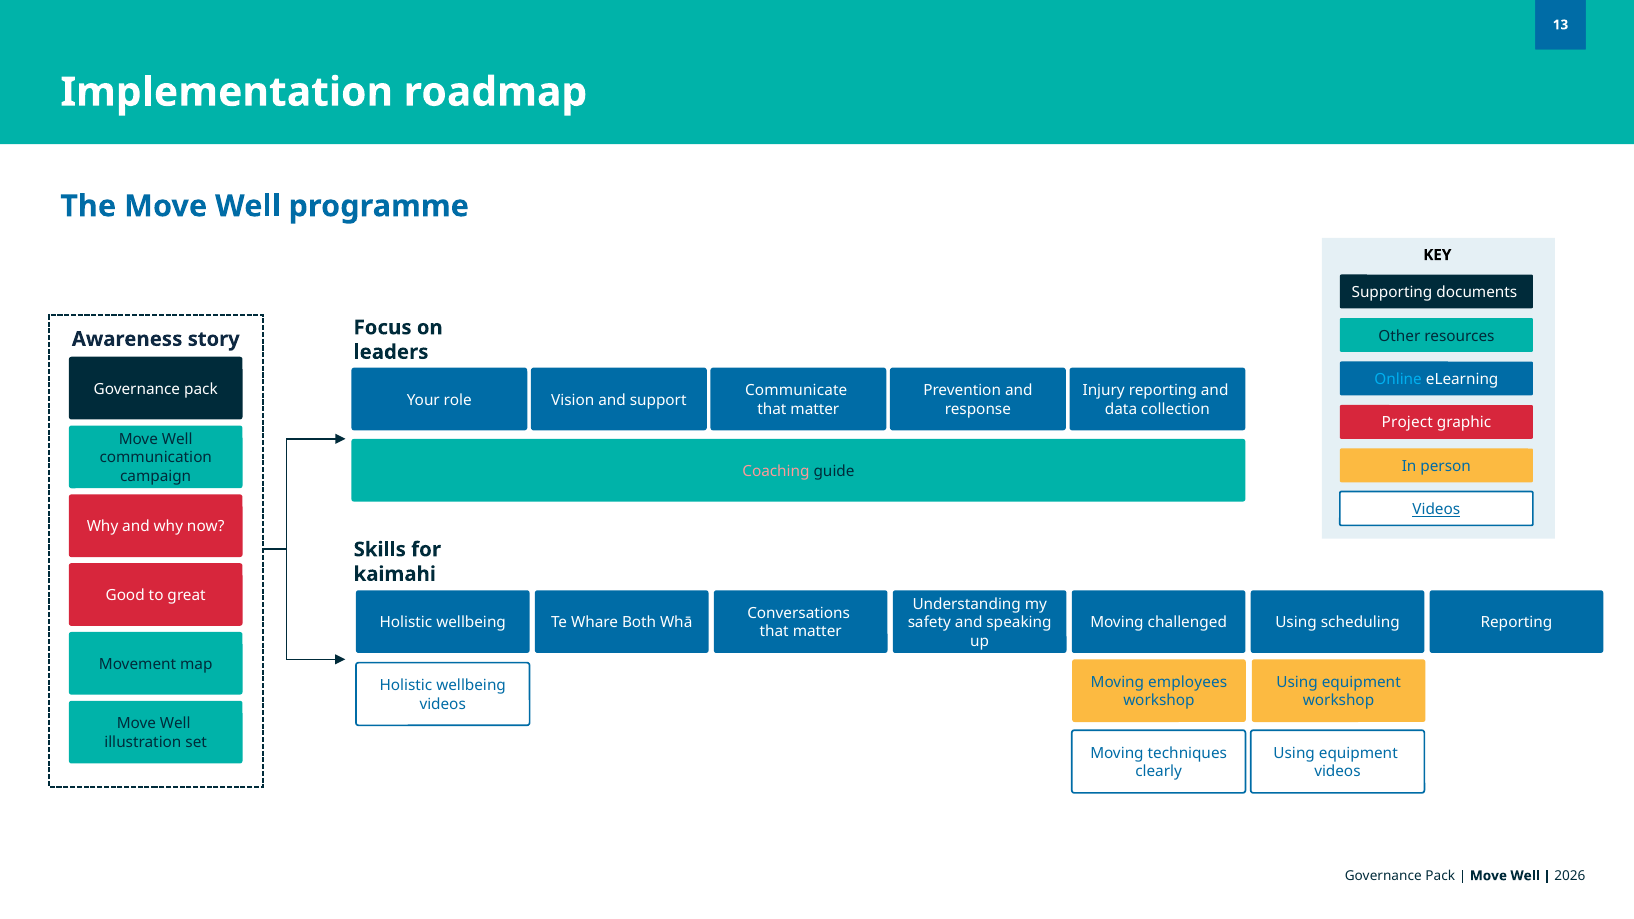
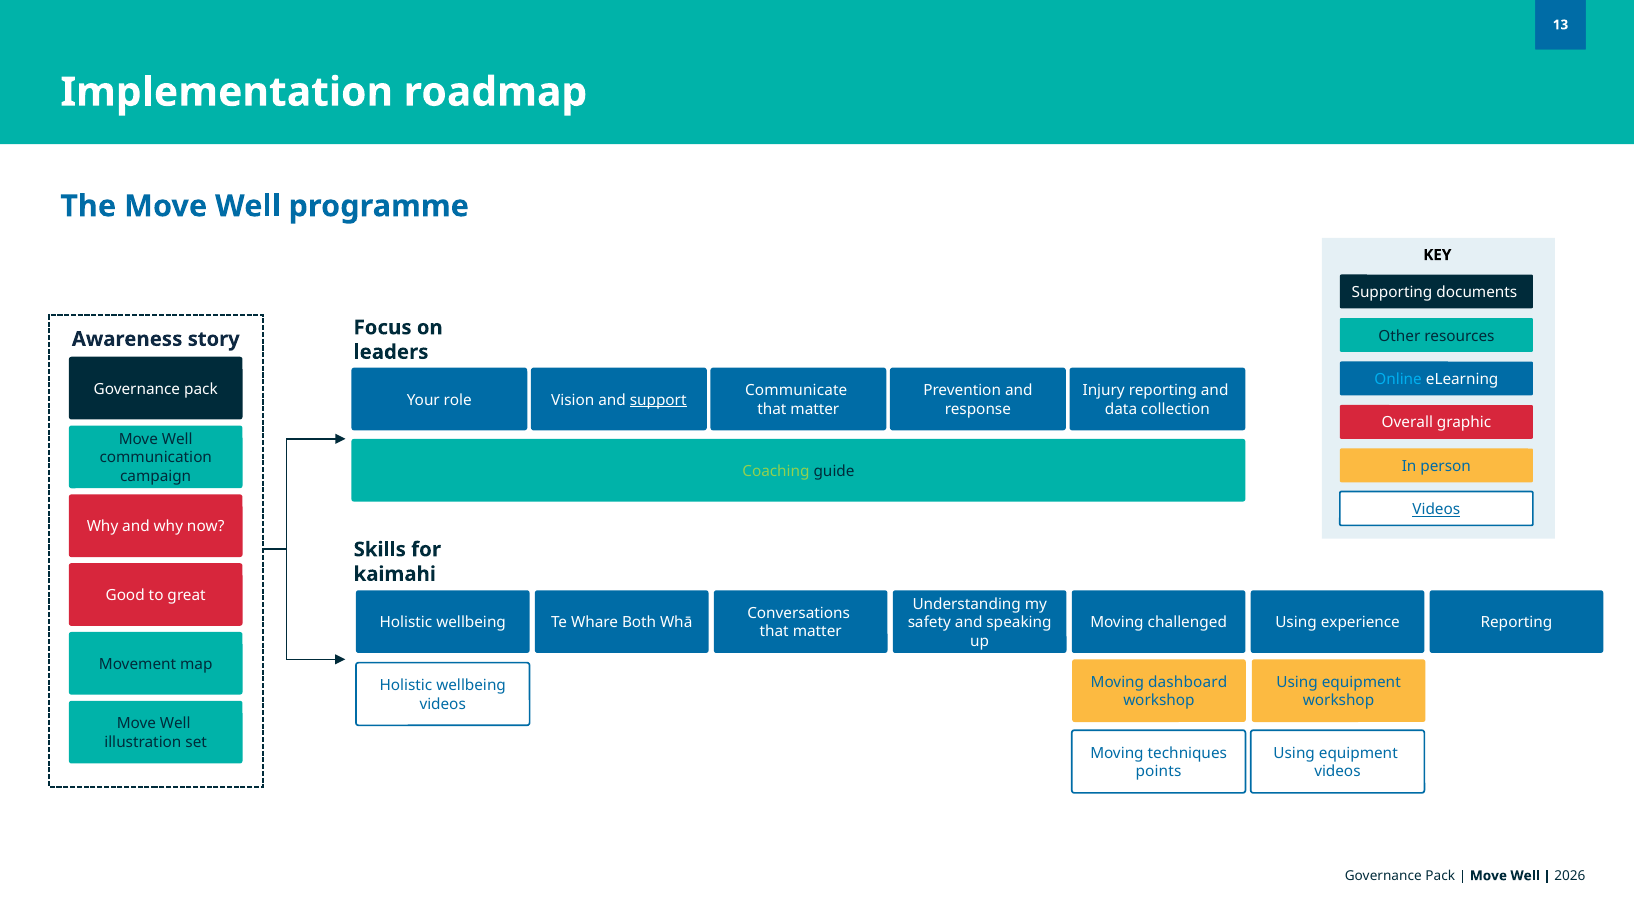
support underline: none -> present
Project: Project -> Overall
Coaching colour: pink -> light green
scheduling: scheduling -> experience
employees: employees -> dashboard
clearly: clearly -> points
